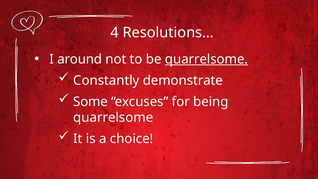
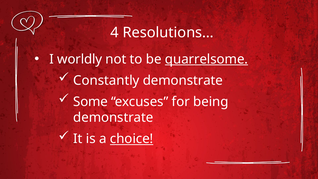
around: around -> worldly
quarrelsome at (113, 118): quarrelsome -> demonstrate
choice underline: none -> present
